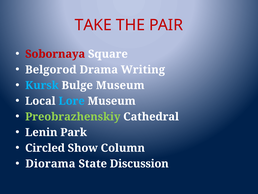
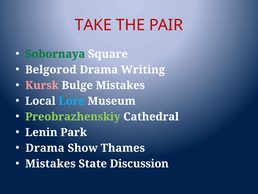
Sobornaya colour: red -> green
Kursk colour: light blue -> pink
Bulge Museum: Museum -> Mistakes
Circled at (45, 148): Circled -> Drama
Column: Column -> Thames
Diorama at (50, 163): Diorama -> Mistakes
